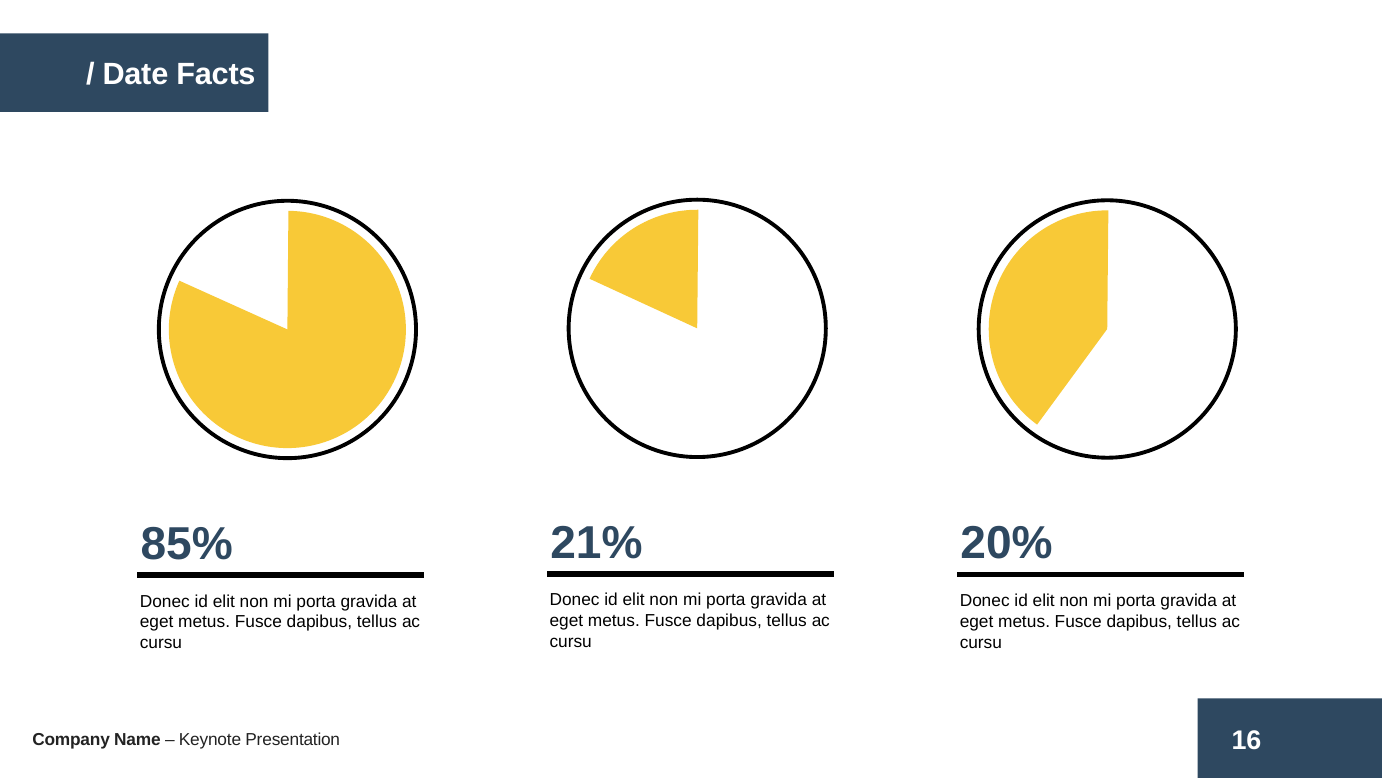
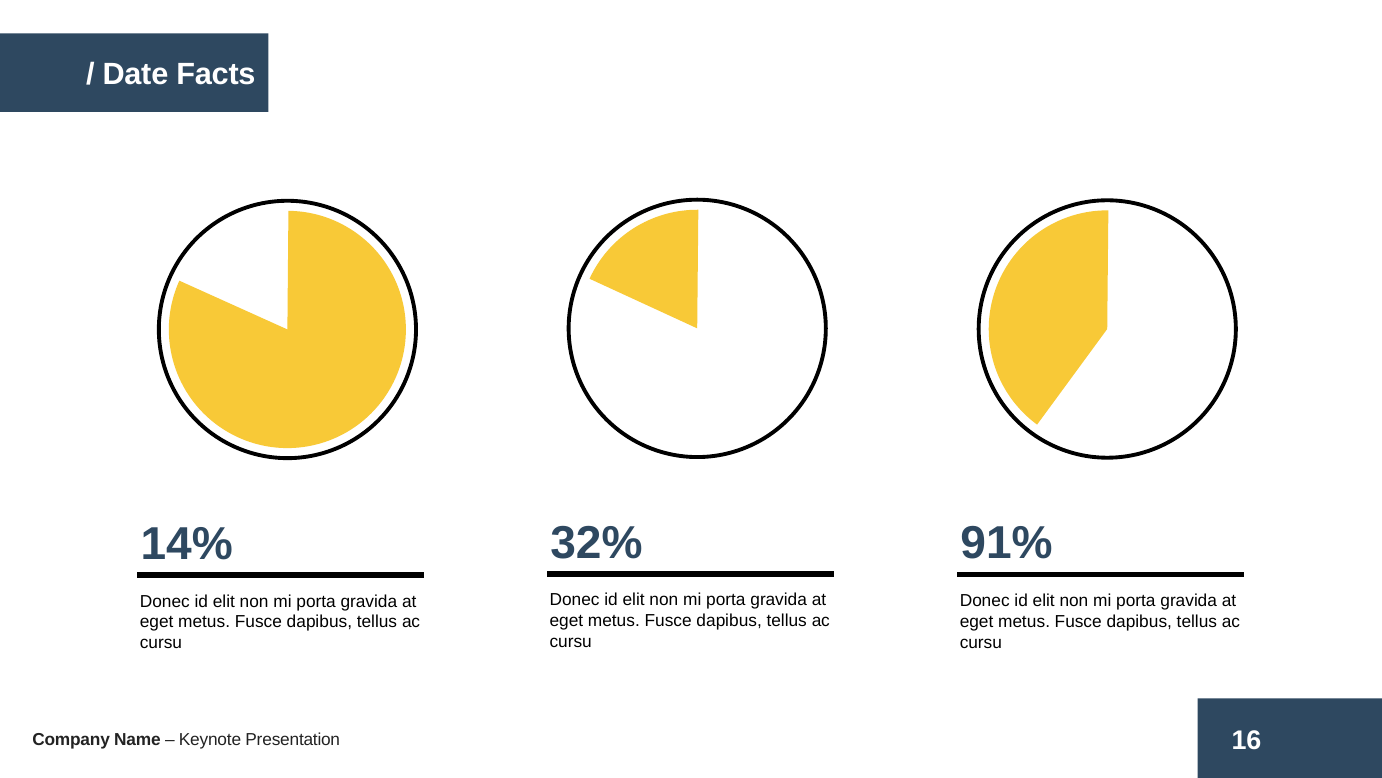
21%: 21% -> 32%
20%: 20% -> 91%
85%: 85% -> 14%
